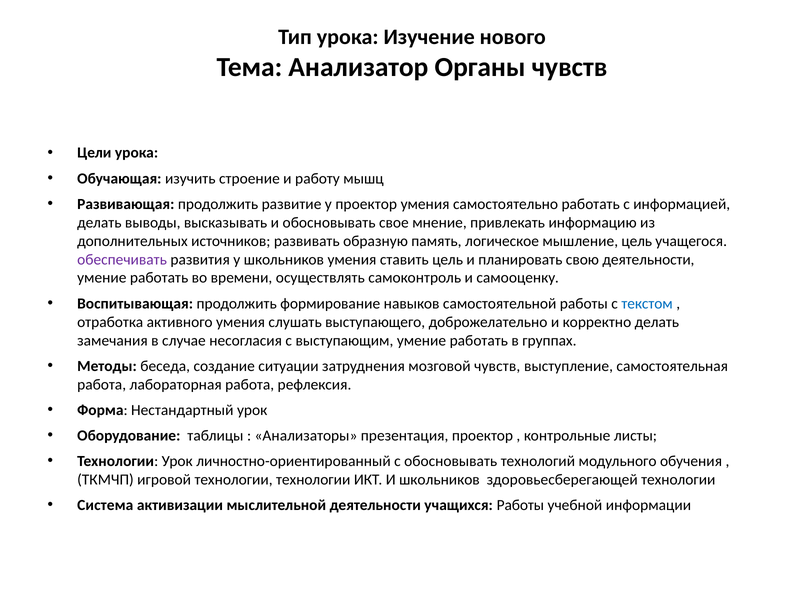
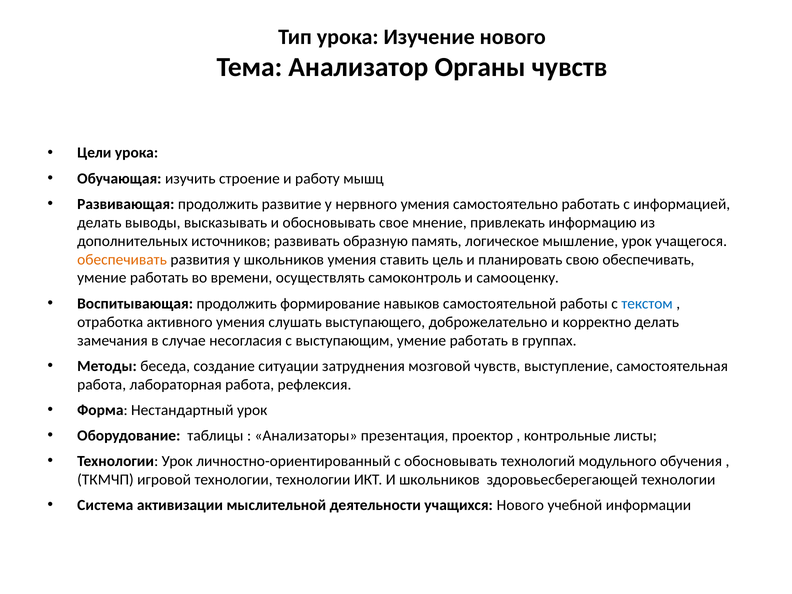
у проектор: проектор -> нервного
мышление цель: цель -> урок
обеспечивать at (122, 259) colour: purple -> orange
свою деятельности: деятельности -> обеспечивать
учащихся Работы: Работы -> Нового
